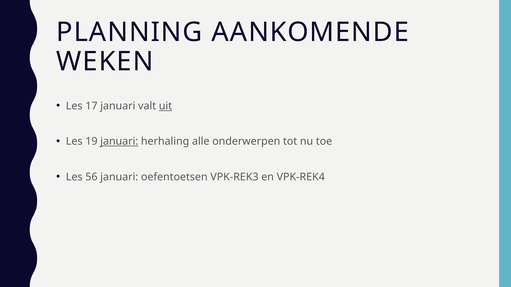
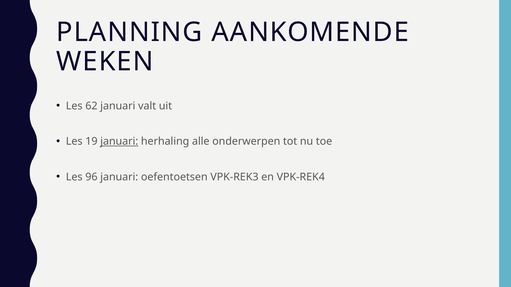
17: 17 -> 62
uit underline: present -> none
56: 56 -> 96
